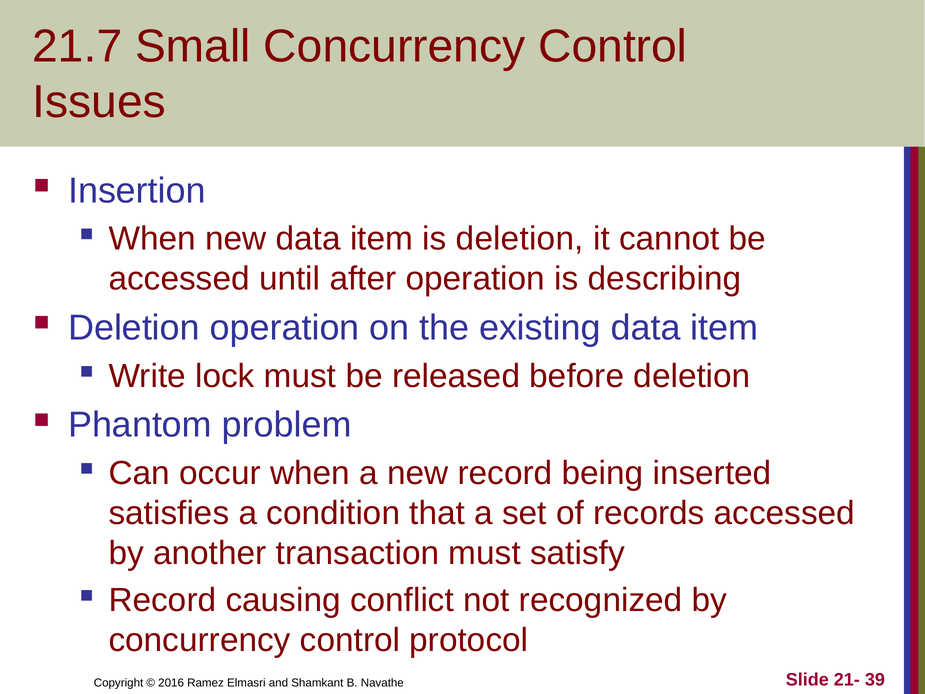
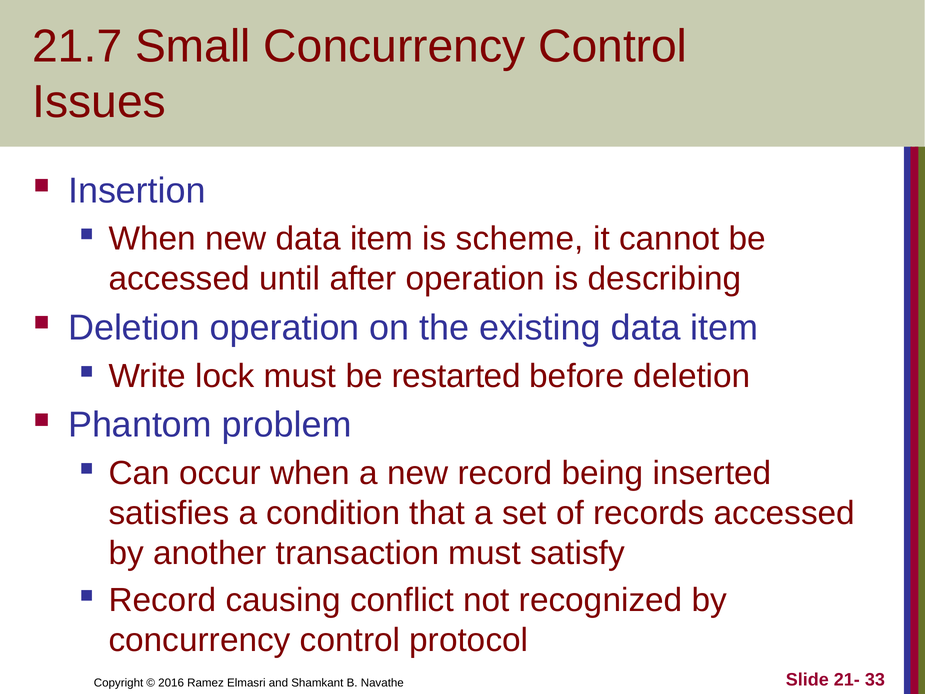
is deletion: deletion -> scheme
released: released -> restarted
39: 39 -> 33
